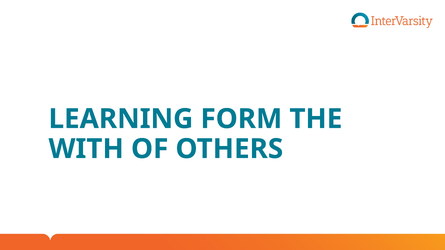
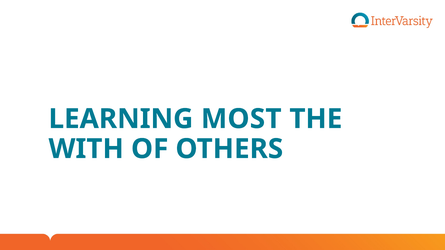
FORM: FORM -> MOST
